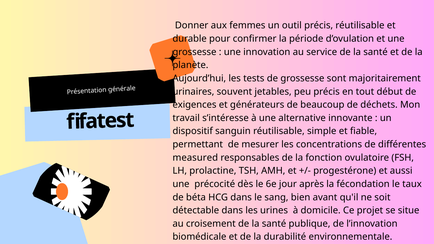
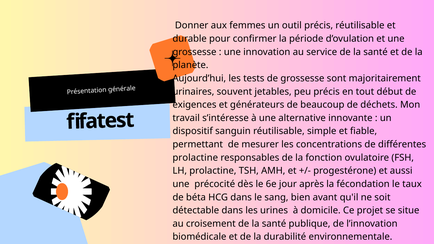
measured at (195, 158): measured -> prolactine
